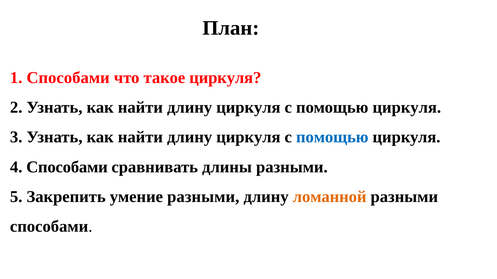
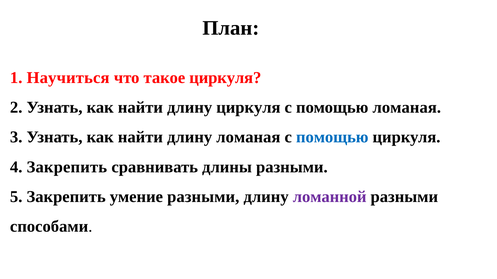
1 Способами: Способами -> Научиться
циркуля at (407, 108): циркуля -> ломаная
циркуля at (248, 137): циркуля -> ломаная
4 Способами: Способами -> Закрепить
ломанной colour: orange -> purple
